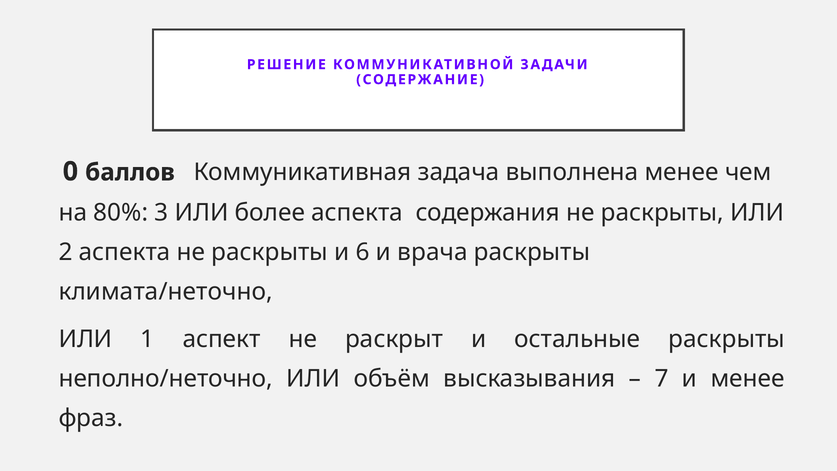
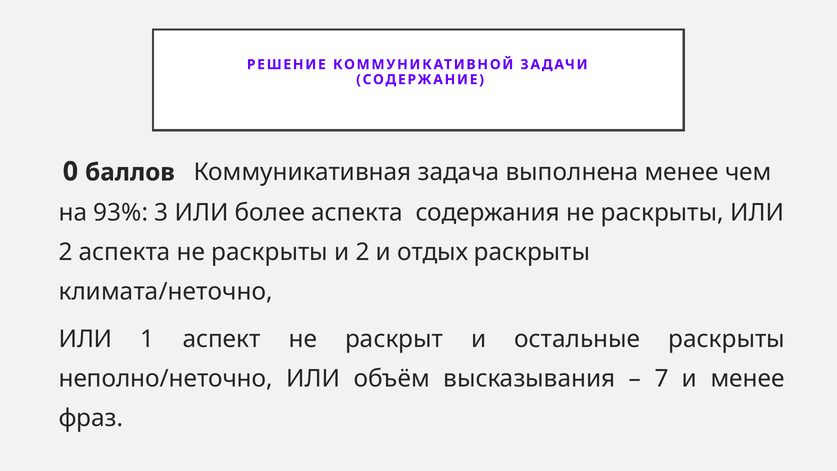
80%: 80% -> 93%
и 6: 6 -> 2
врача: врача -> отдых
